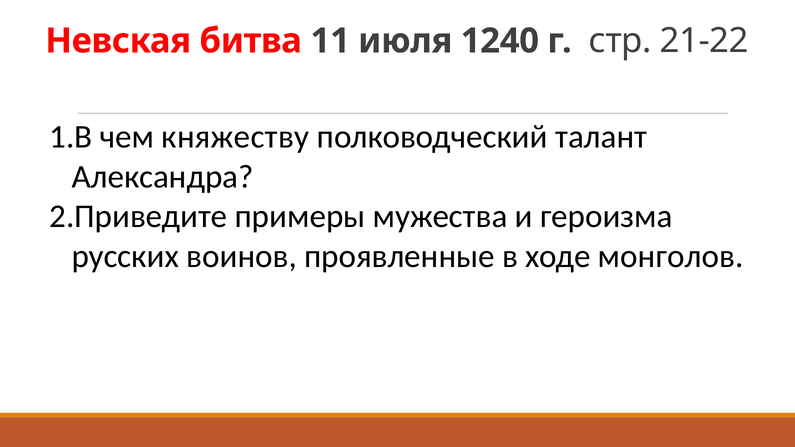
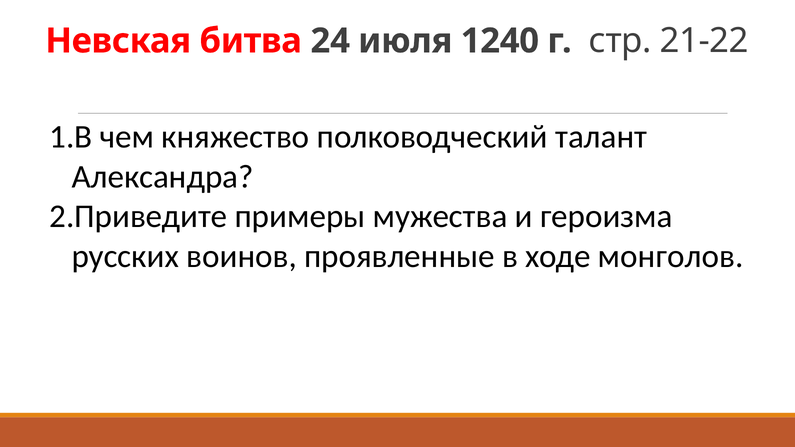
11: 11 -> 24
княжеству: княжеству -> княжество
